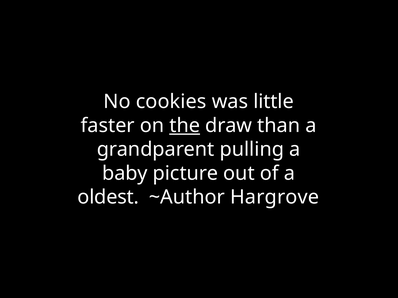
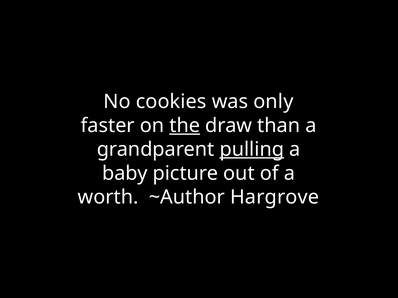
little: little -> only
pulling underline: none -> present
oldest: oldest -> worth
